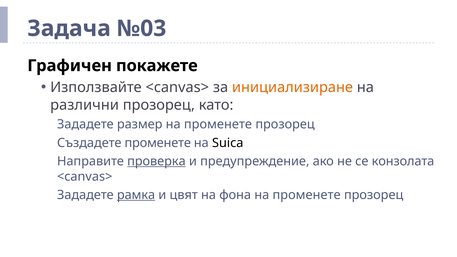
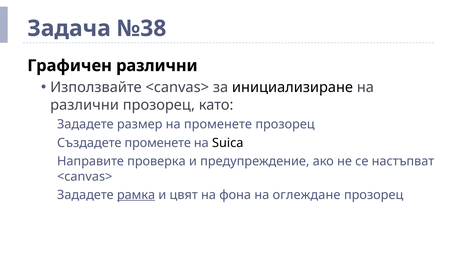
№03: №03 -> №38
Графичен покажете: покажете -> различни
инициализиране colour: orange -> black
проверка underline: present -> none
конзолата: конзолата -> настъпват
фона на променете: променете -> оглеждане
